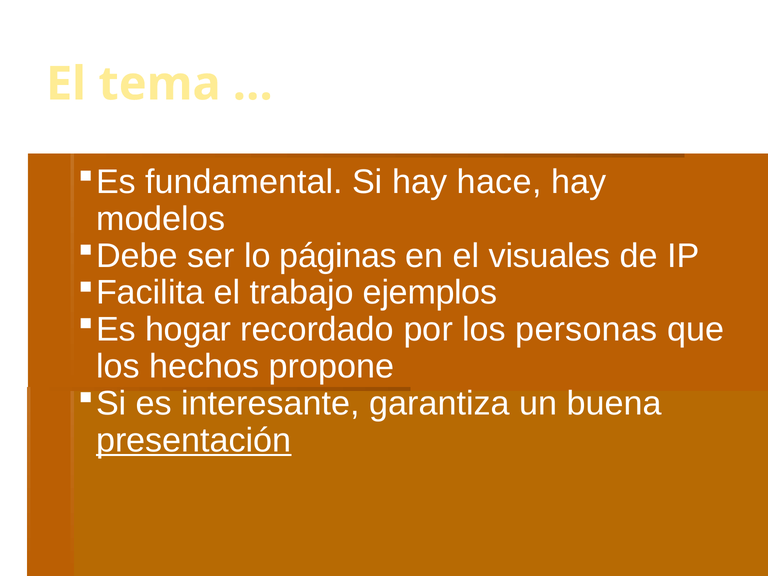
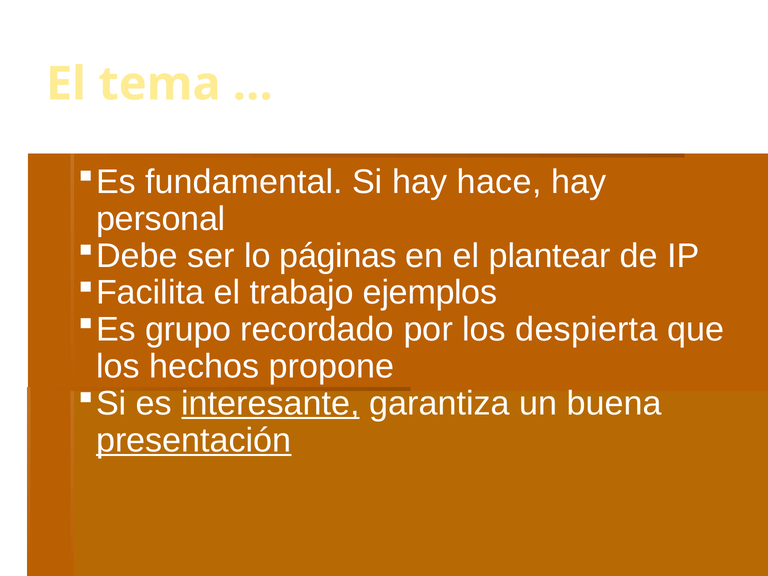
modelos: modelos -> personal
visuales: visuales -> plantear
hogar: hogar -> grupo
personas: personas -> despierta
interesante underline: none -> present
